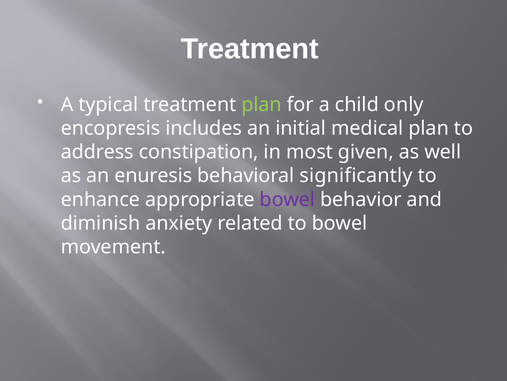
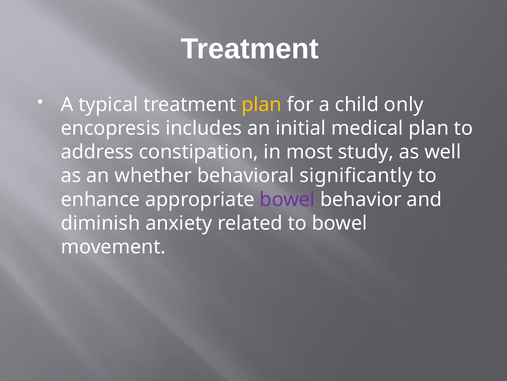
plan at (262, 104) colour: light green -> yellow
given: given -> study
enuresis: enuresis -> whether
